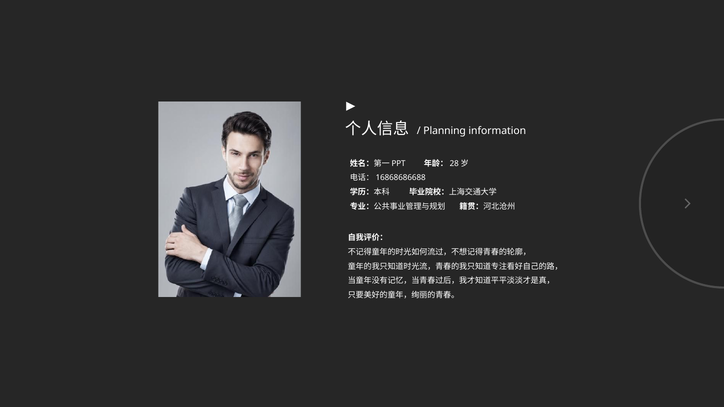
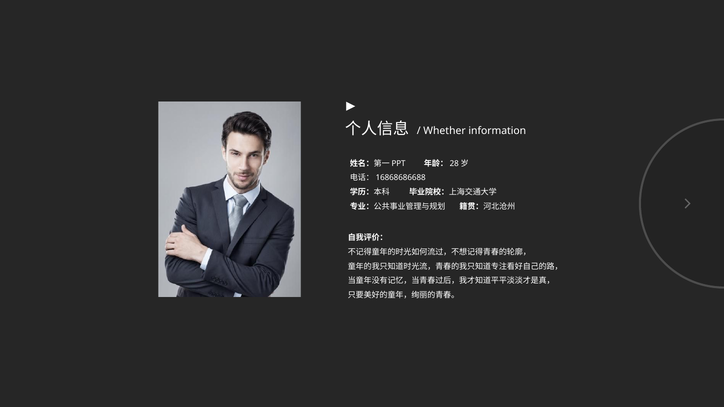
Planning: Planning -> Whether
